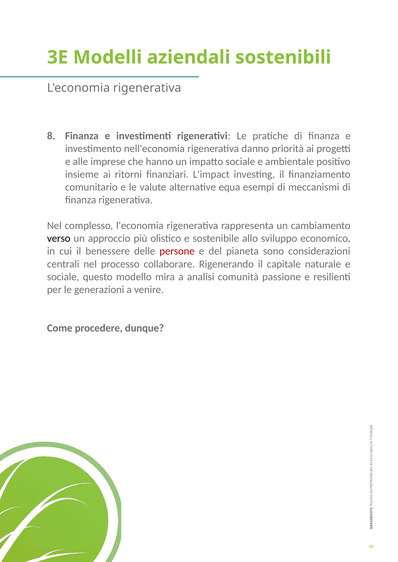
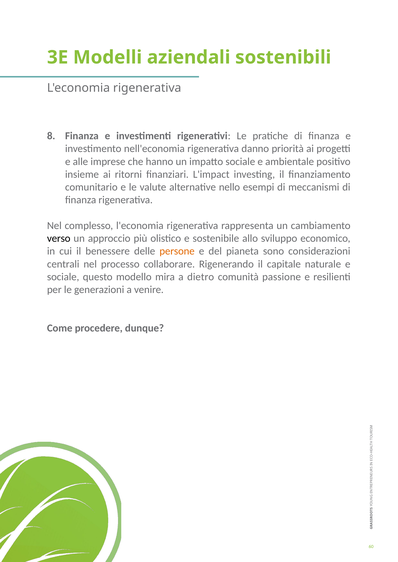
equa: equa -> nello
persone colour: red -> orange
analisi: analisi -> dietro
